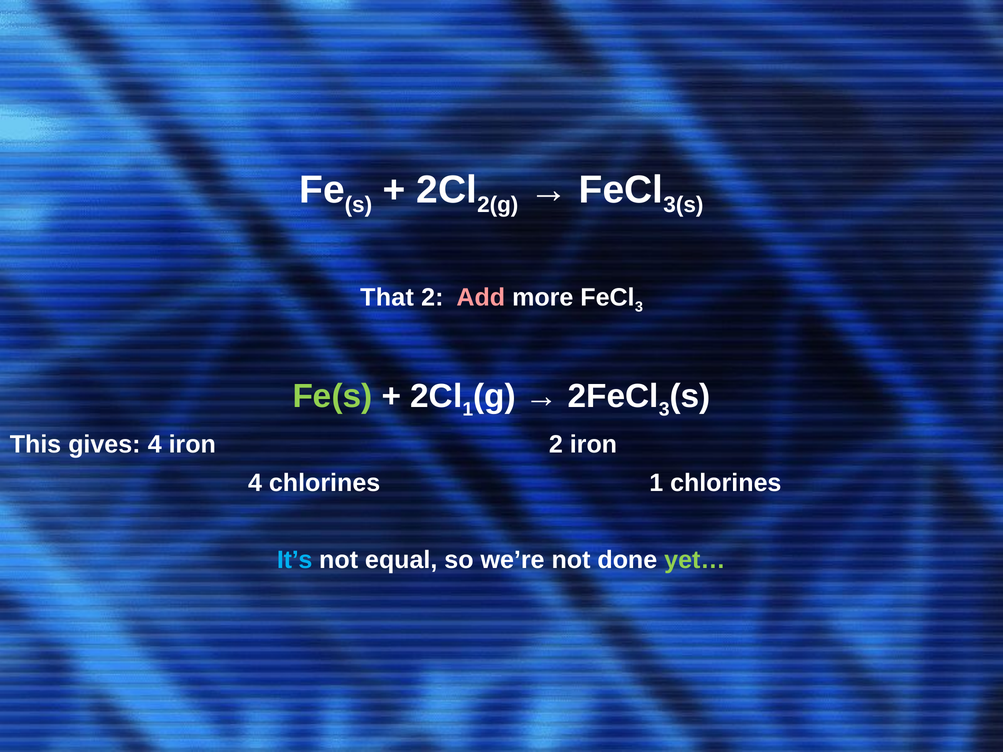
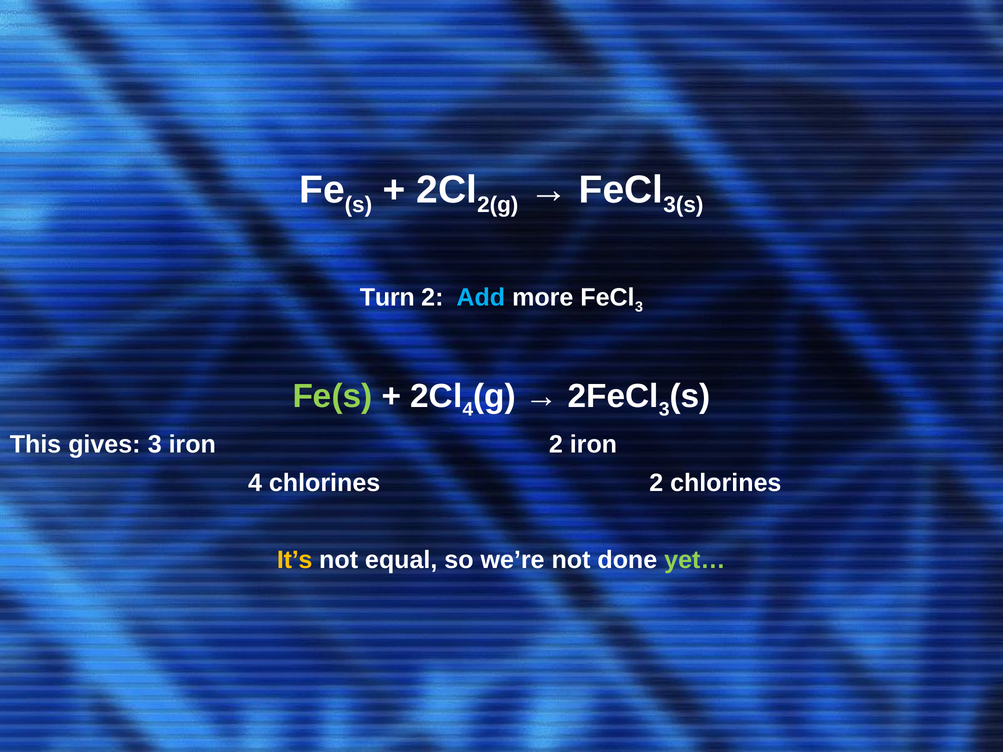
That: That -> Turn
Add colour: pink -> light blue
1 at (468, 409): 1 -> 4
gives 4: 4 -> 3
chlorines 1: 1 -> 2
It’s colour: light blue -> yellow
